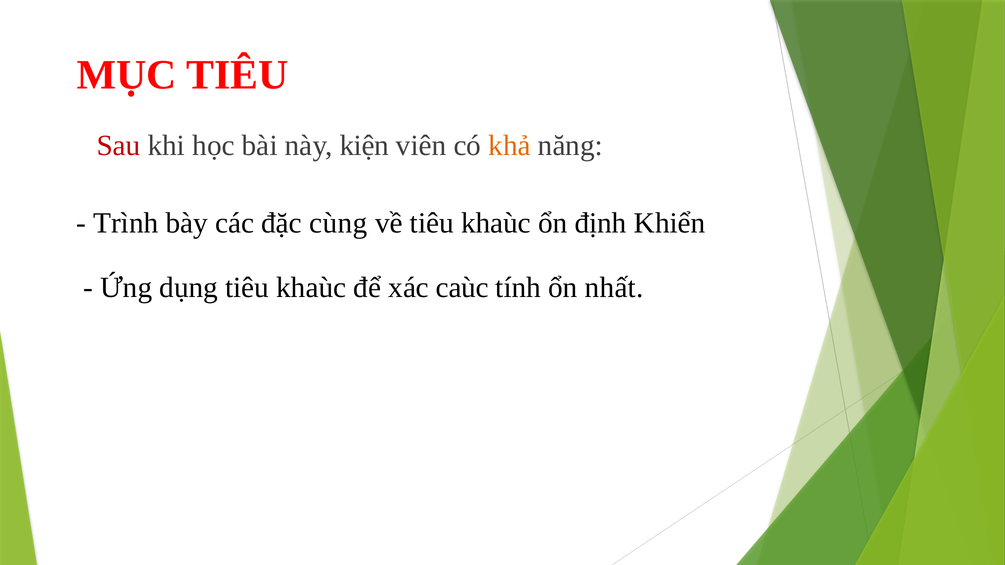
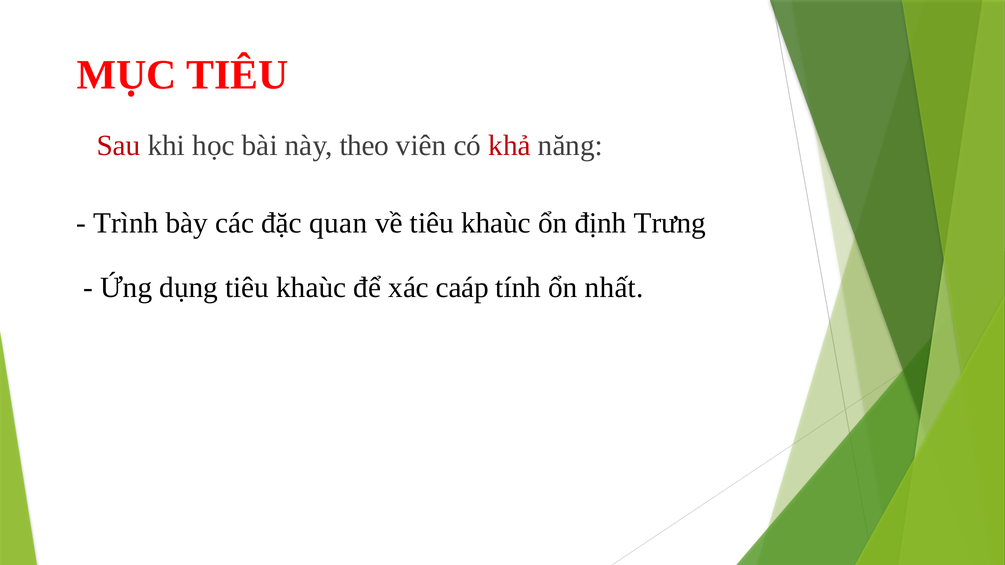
kiện: kiện -> theo
khả colour: orange -> red
cùng: cùng -> quan
Khiển: Khiển -> Trưng
caùc: caùc -> caáp
